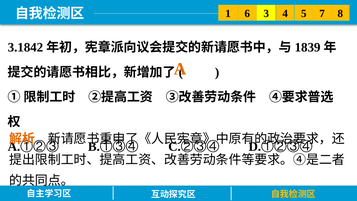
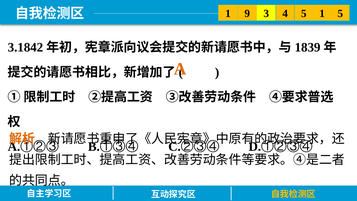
6: 6 -> 9
5 7: 7 -> 1
4 8: 8 -> 5
